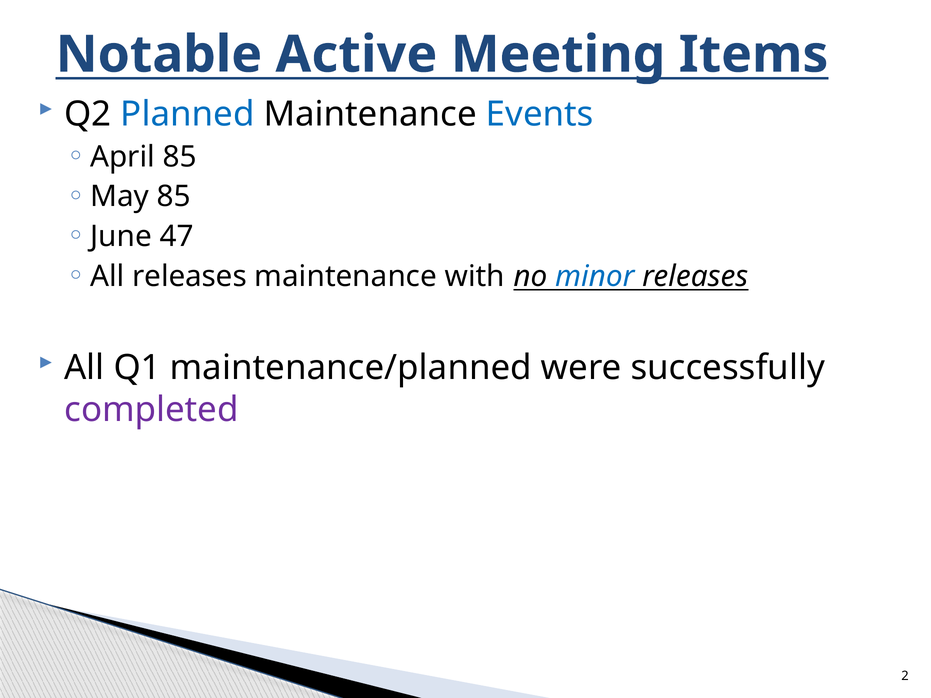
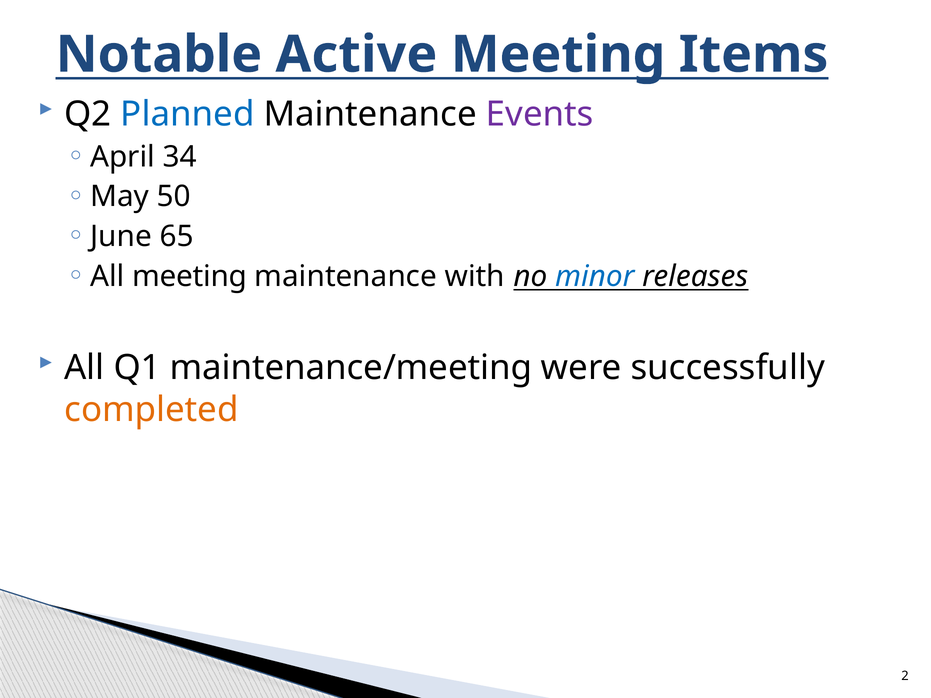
Events colour: blue -> purple
April 85: 85 -> 34
May 85: 85 -> 50
47: 47 -> 65
All releases: releases -> meeting
maintenance/planned: maintenance/planned -> maintenance/meeting
completed colour: purple -> orange
